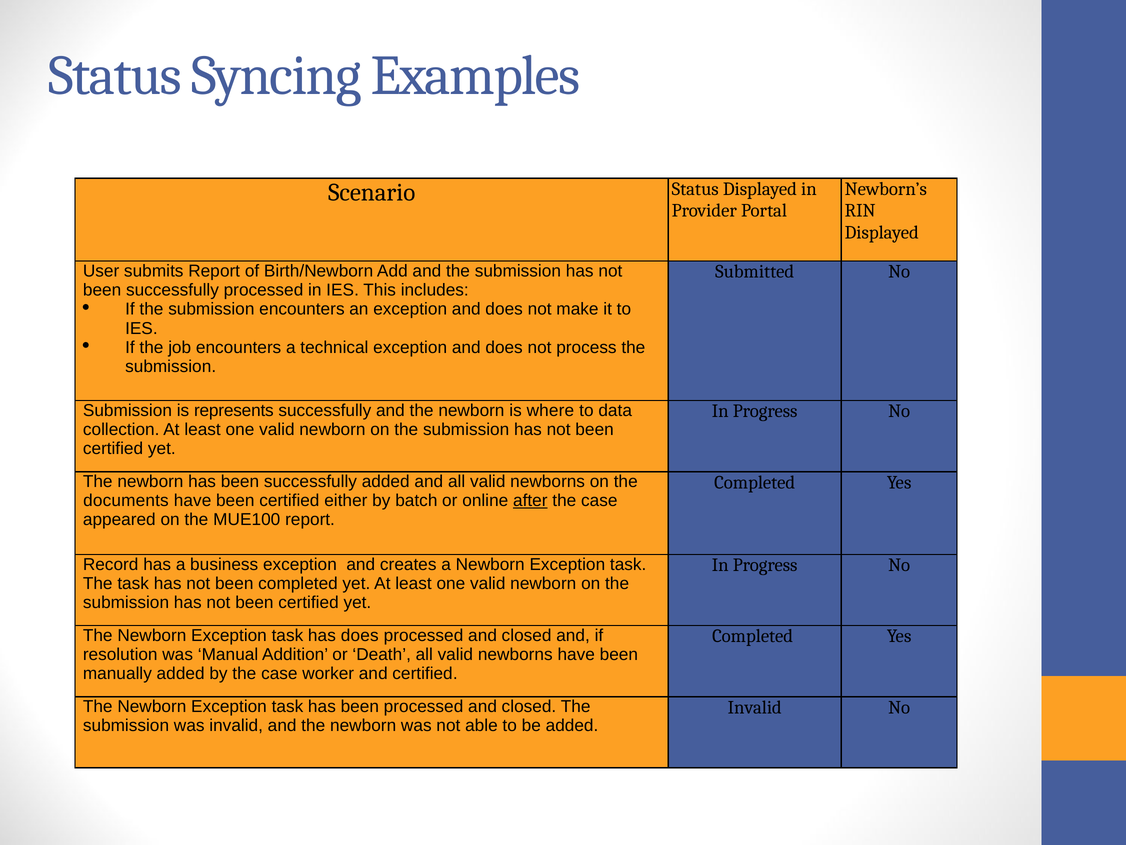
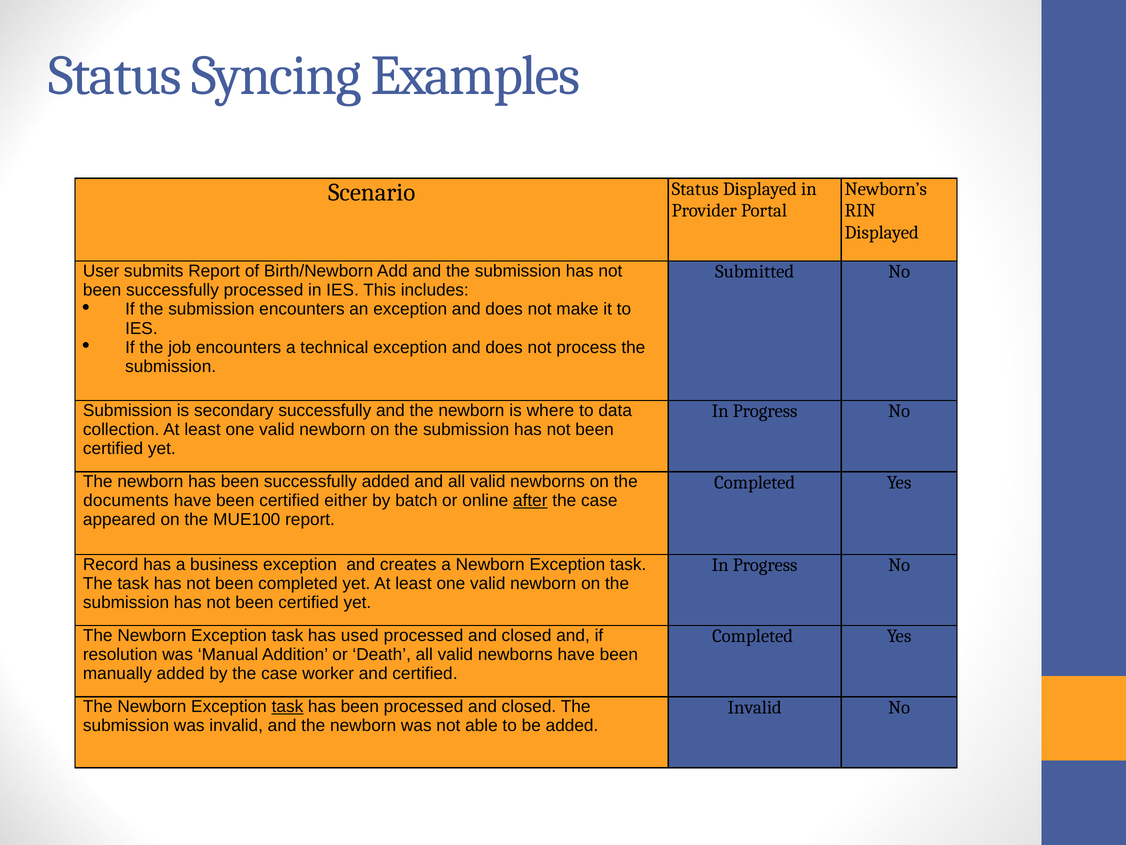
represents: represents -> secondary
has does: does -> used
task at (287, 706) underline: none -> present
